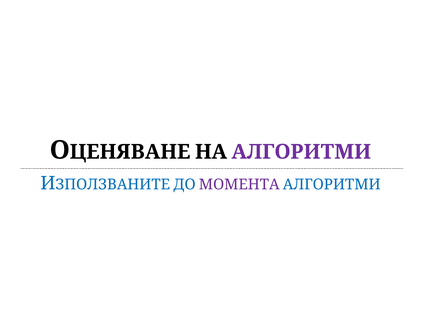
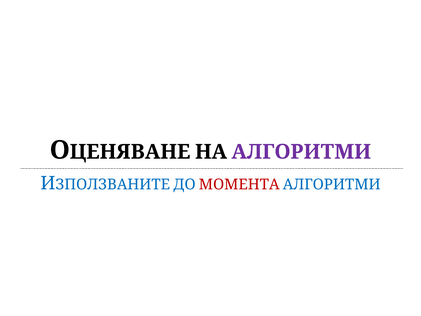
МОМЕНТА colour: purple -> red
